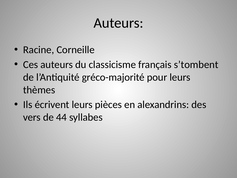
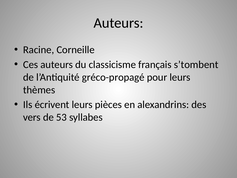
gréco-majorité: gréco-majorité -> gréco-propagé
44: 44 -> 53
